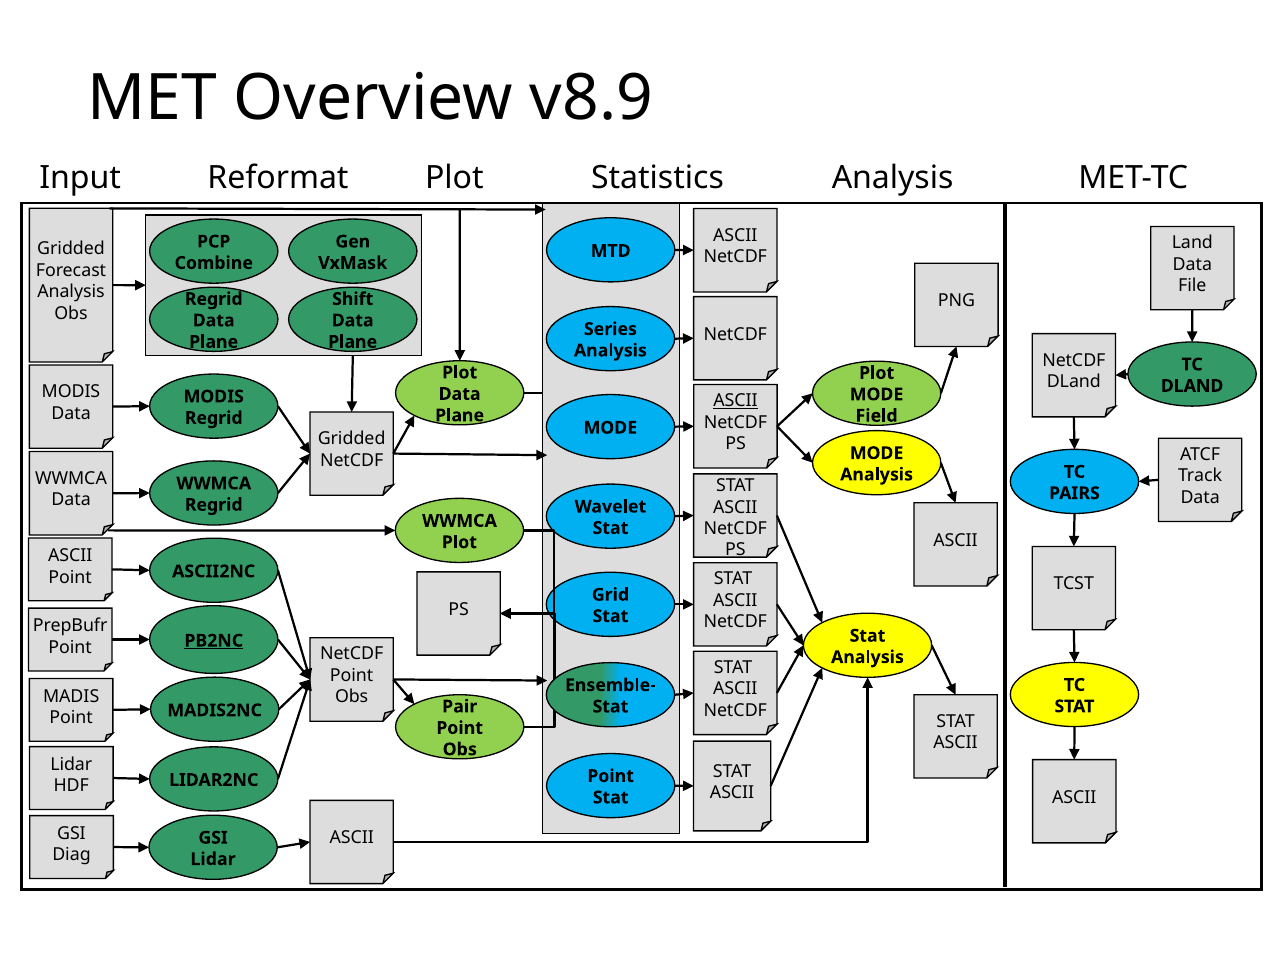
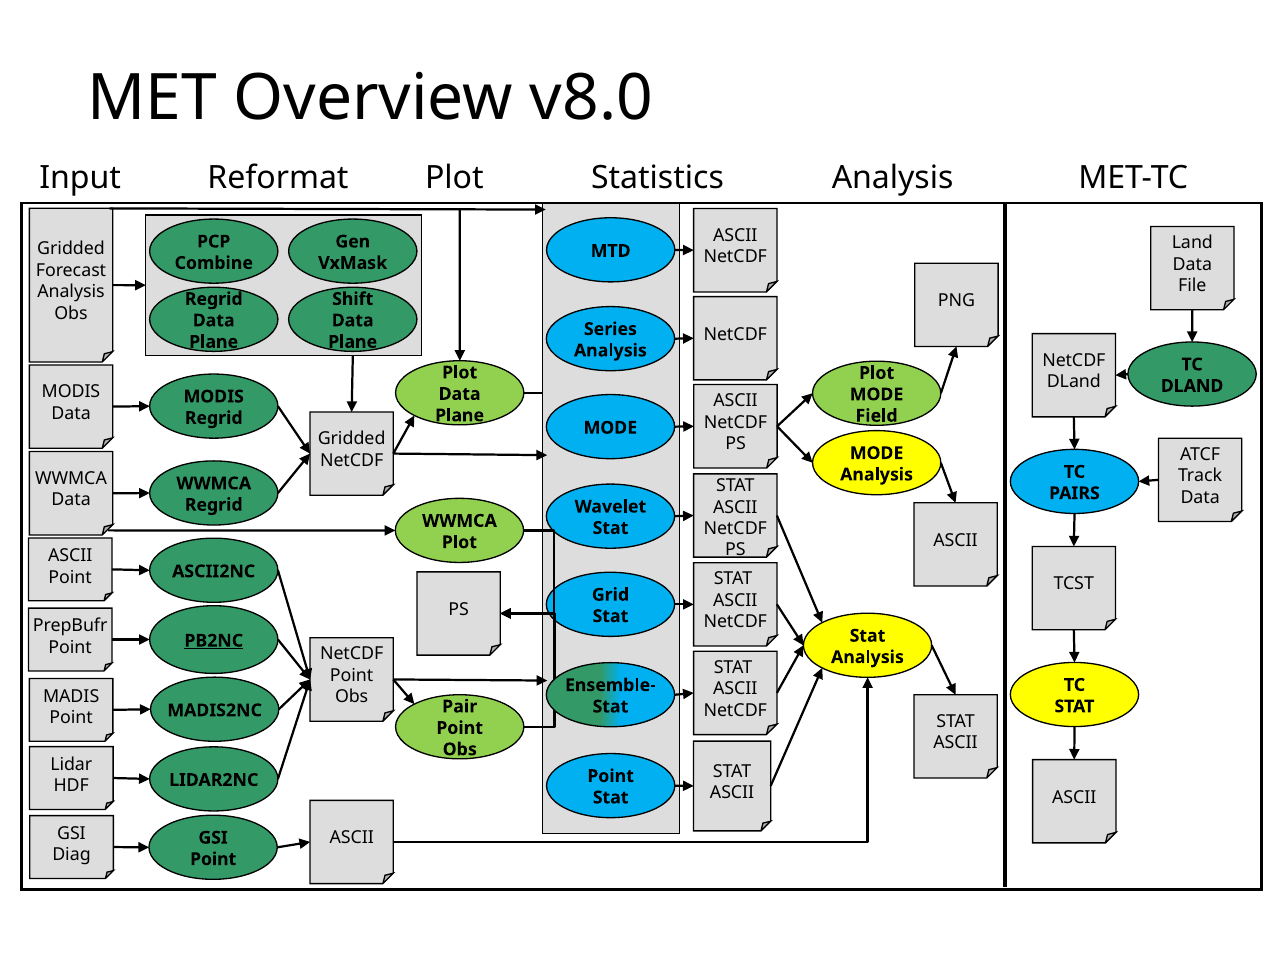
v8.9: v8.9 -> v8.0
ASCII at (736, 401) underline: present -> none
Lidar at (213, 859): Lidar -> Point
